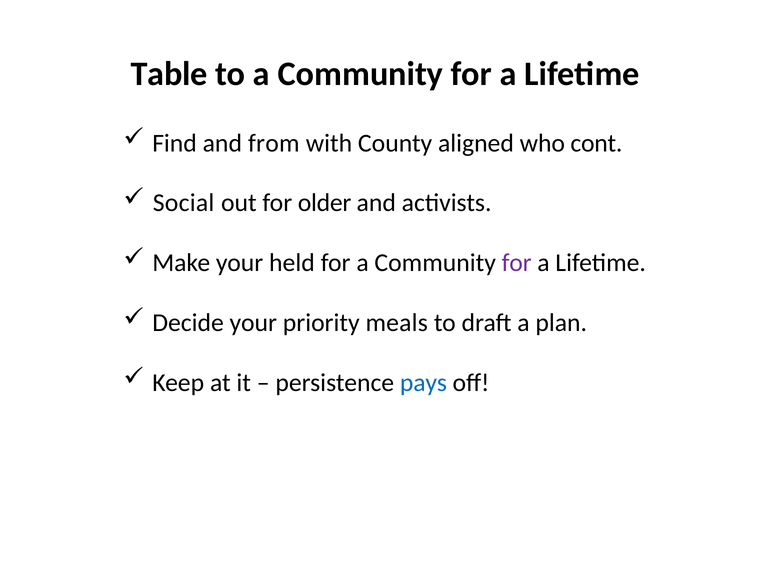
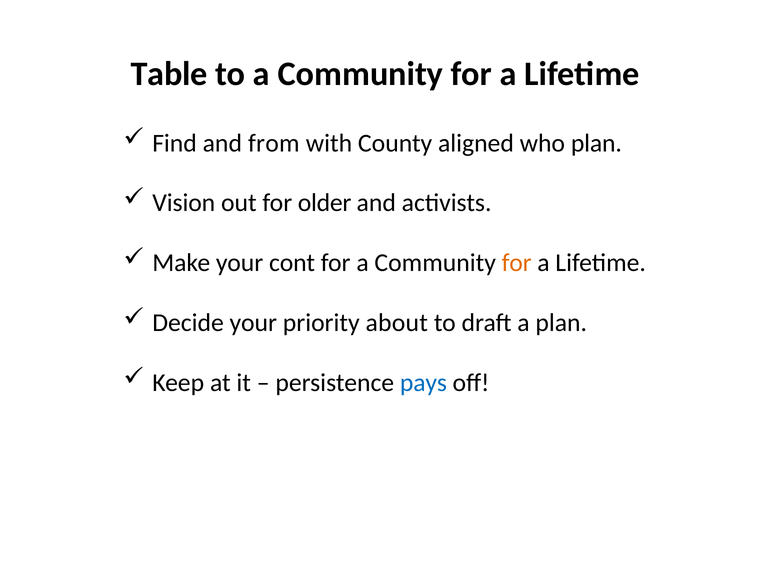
who cont: cont -> plan
Social: Social -> Vision
held: held -> cont
for at (517, 263) colour: purple -> orange
meals: meals -> about
